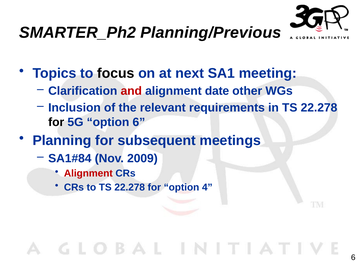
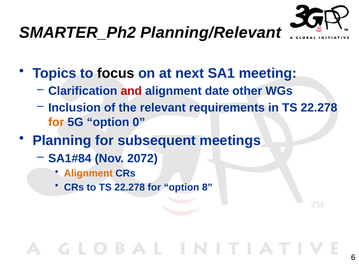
Planning/Previous: Planning/Previous -> Planning/Relevant
for at (56, 122) colour: black -> orange
option 6: 6 -> 0
2009: 2009 -> 2072
Alignment at (88, 174) colour: red -> orange
4: 4 -> 8
